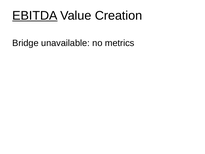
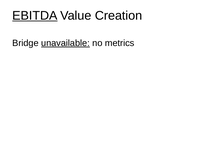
unavailable underline: none -> present
